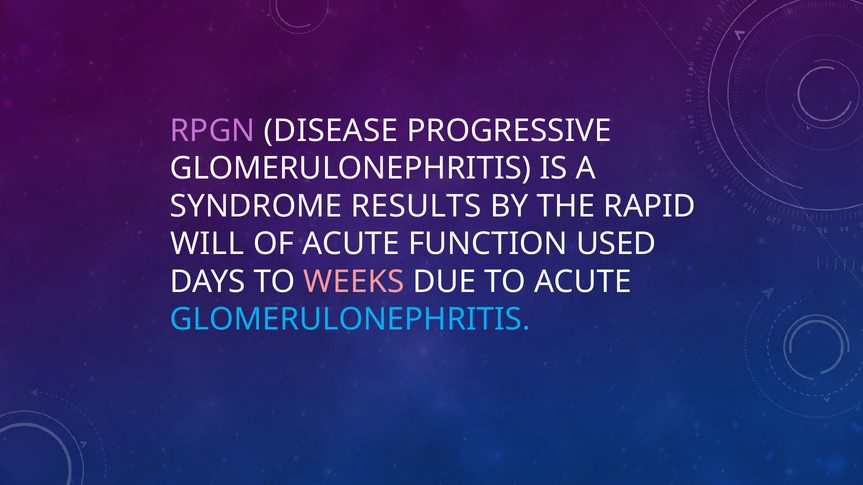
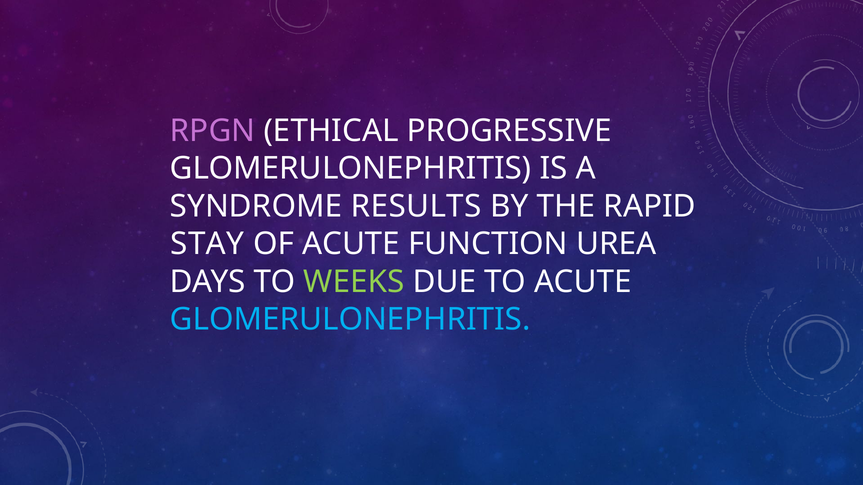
DISEASE: DISEASE -> ETHICAL
WILL: WILL -> STAY
USED: USED -> UREA
WEEKS colour: pink -> light green
